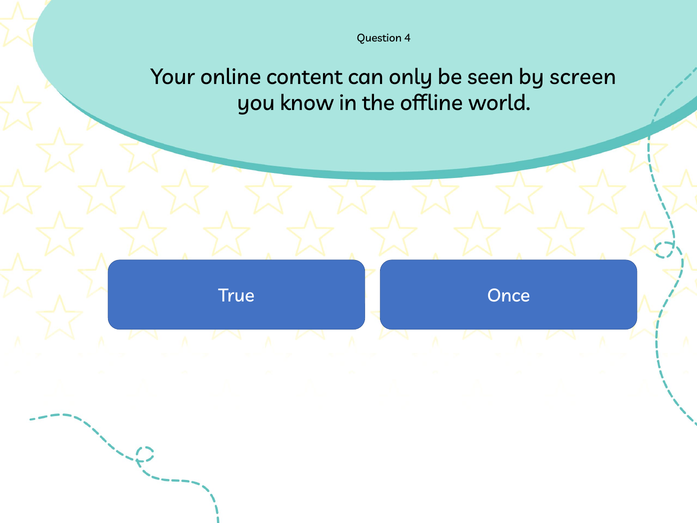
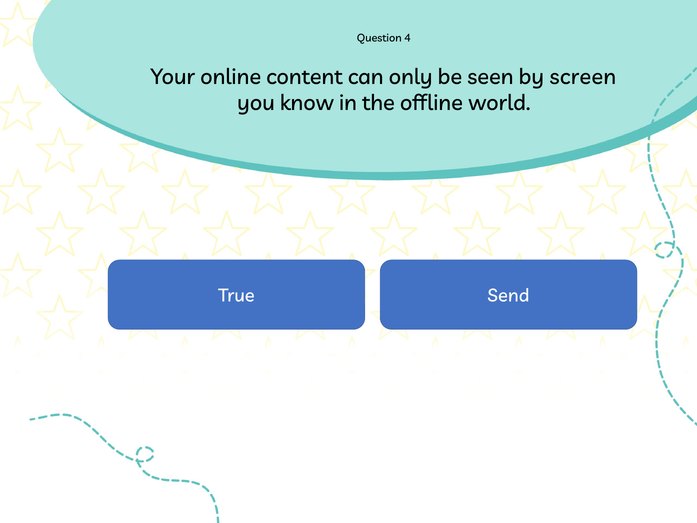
Once: Once -> Send
